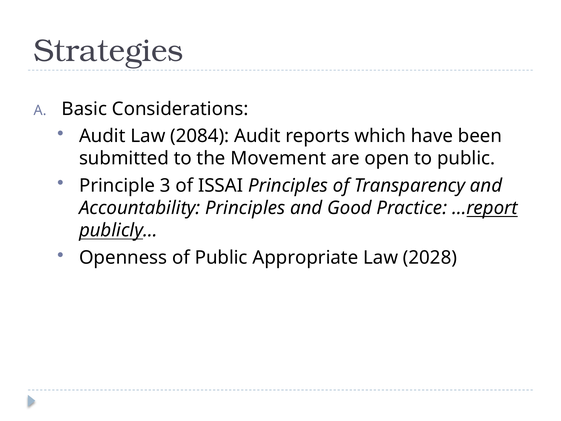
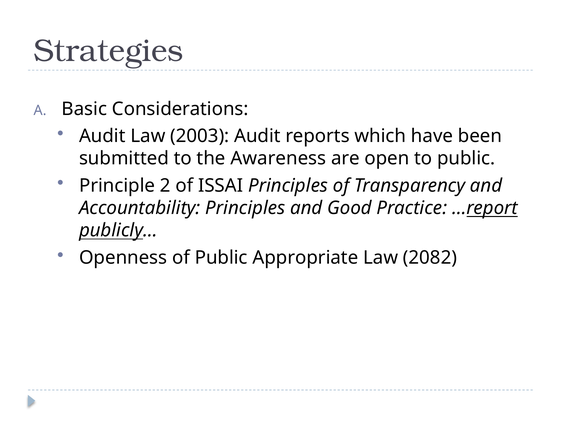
2084: 2084 -> 2003
Movement: Movement -> Awareness
3: 3 -> 2
2028: 2028 -> 2082
